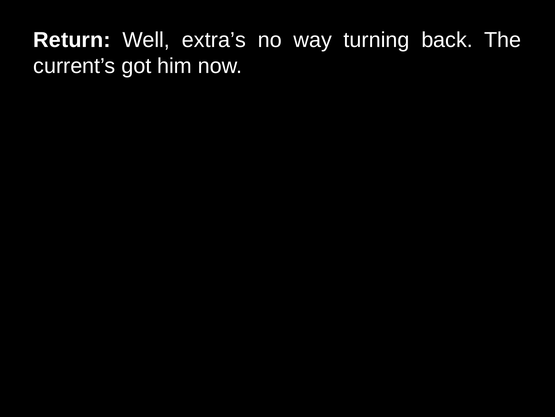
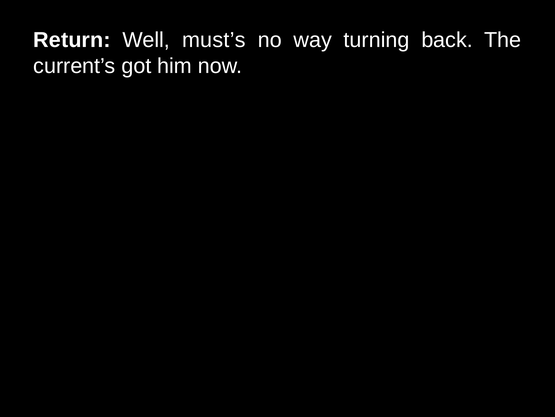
extra’s: extra’s -> must’s
